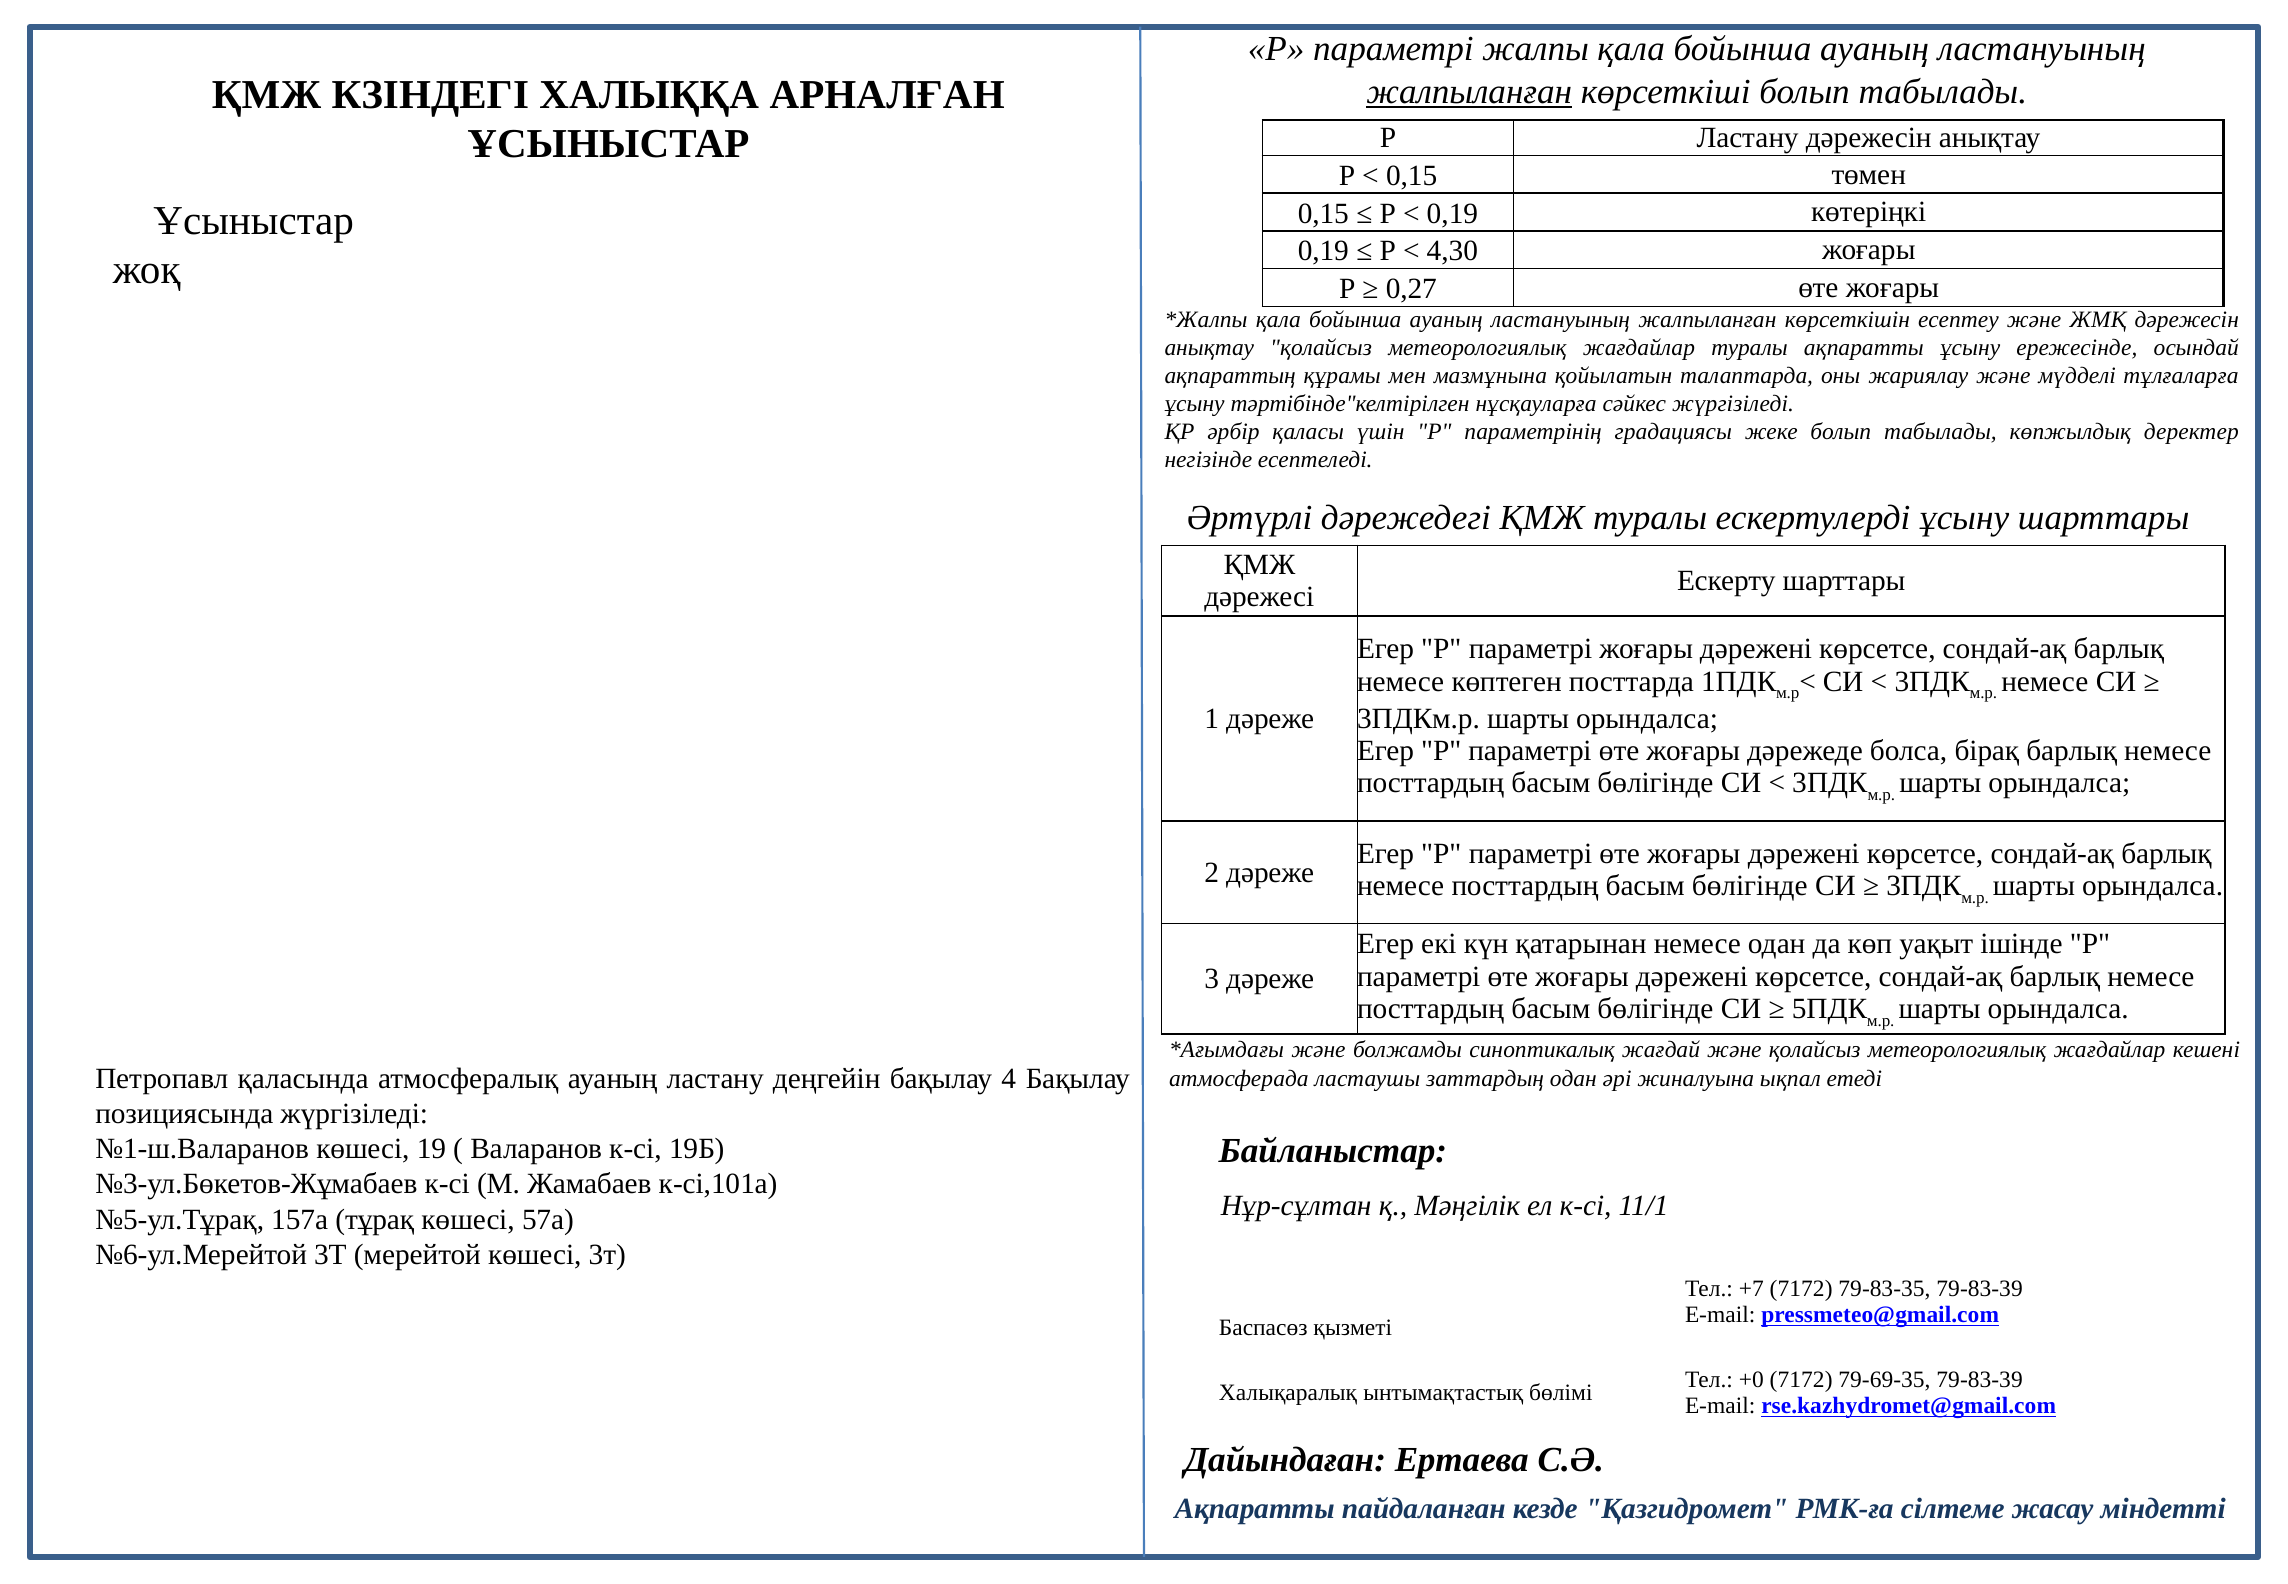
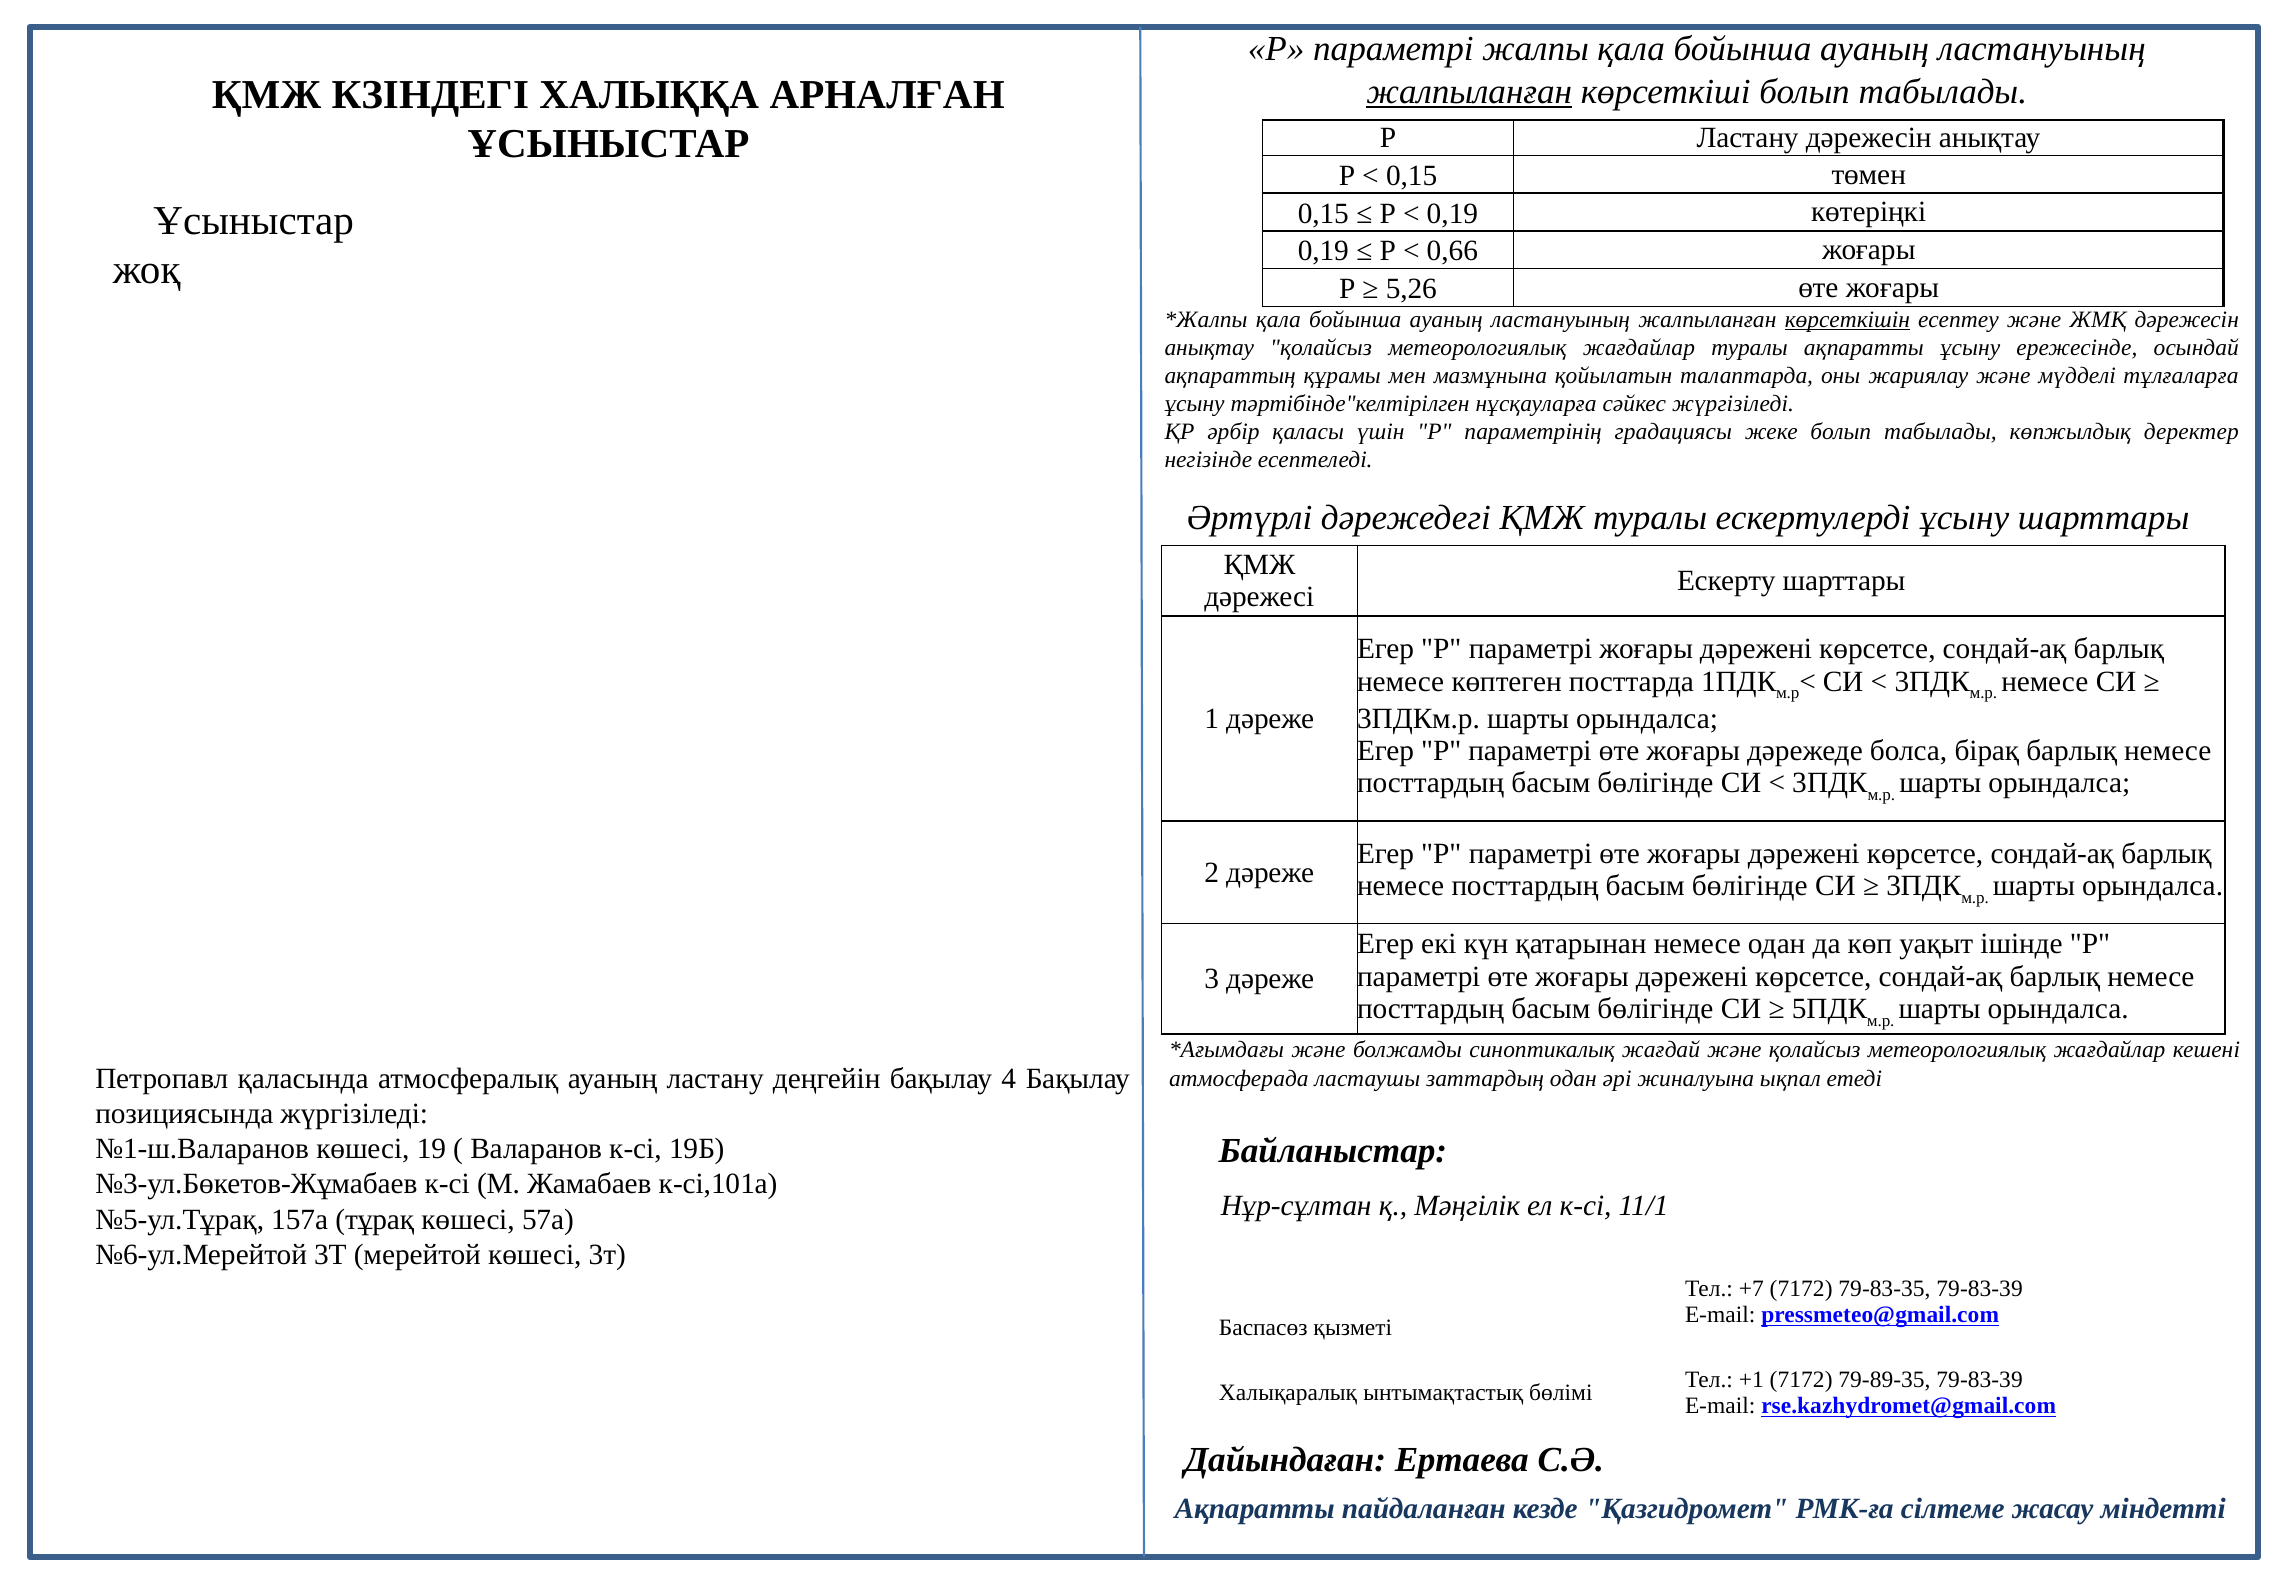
4,30: 4,30 -> 0,66
0,27: 0,27 -> 5,26
көрсеткішін underline: none -> present
+0: +0 -> +1
79-69-35: 79-69-35 -> 79-89-35
